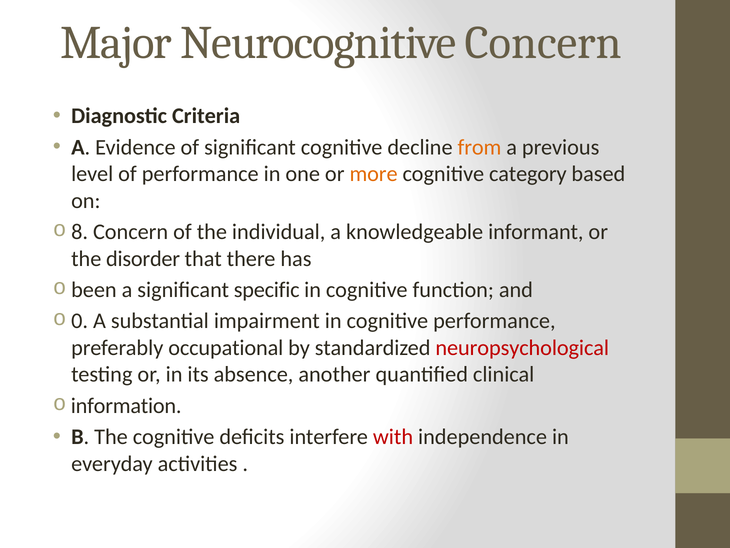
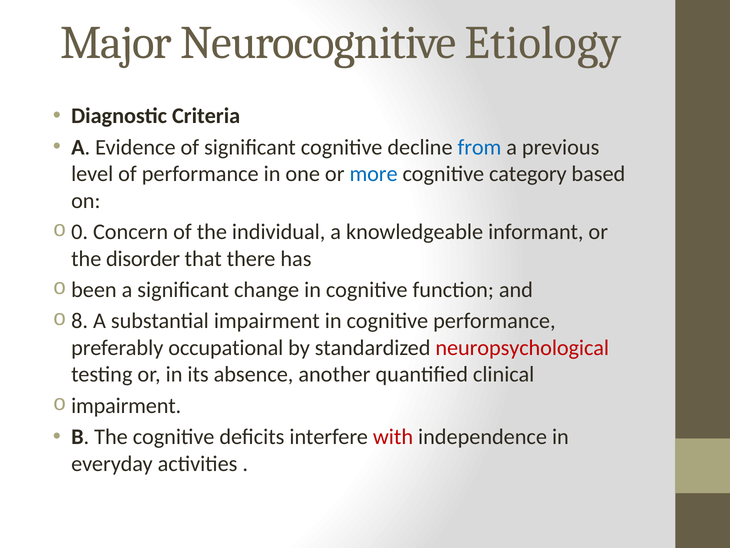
Neurocognitive Concern: Concern -> Etiology
from colour: orange -> blue
more colour: orange -> blue
8: 8 -> 0
specific: specific -> change
0: 0 -> 8
information at (126, 405): information -> impairment
